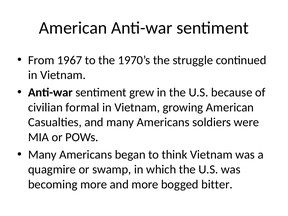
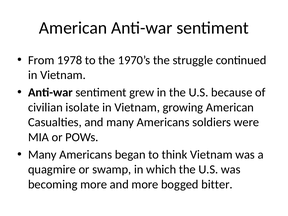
1967: 1967 -> 1978
formal: formal -> isolate
